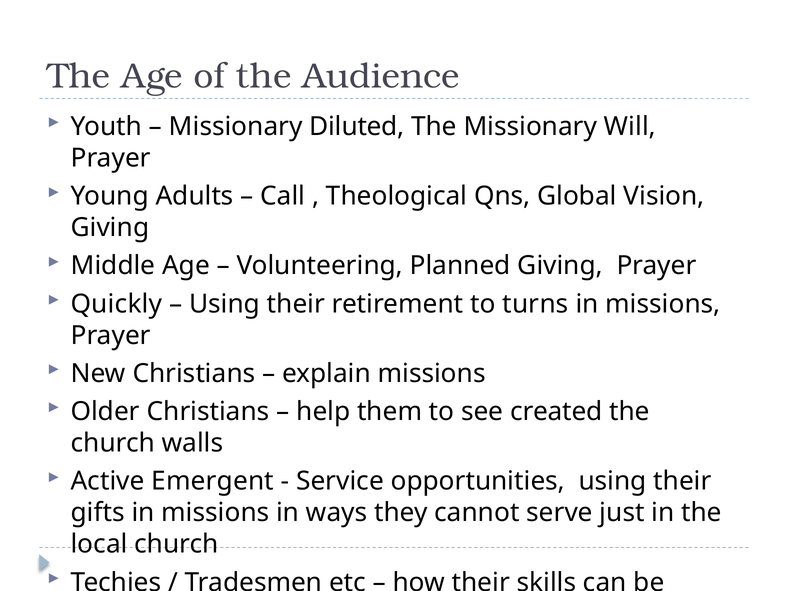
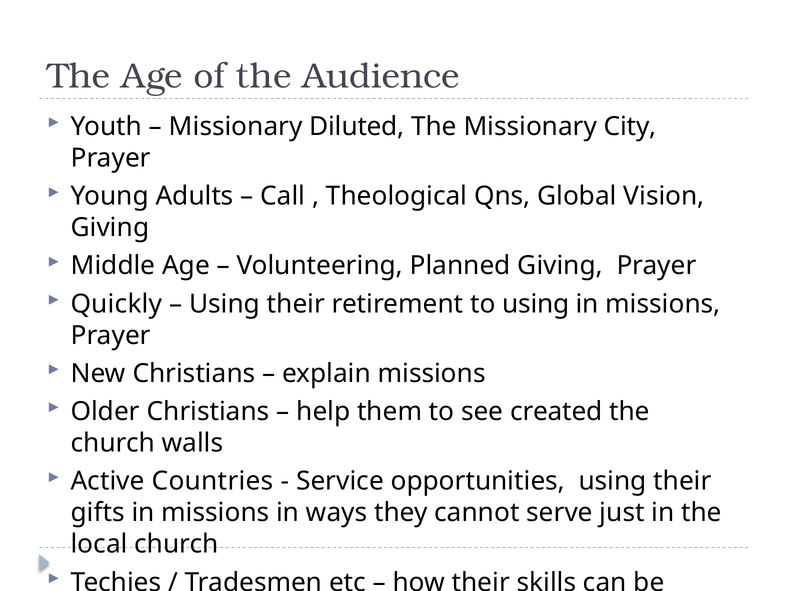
Will: Will -> City
to turns: turns -> using
Emergent: Emergent -> Countries
